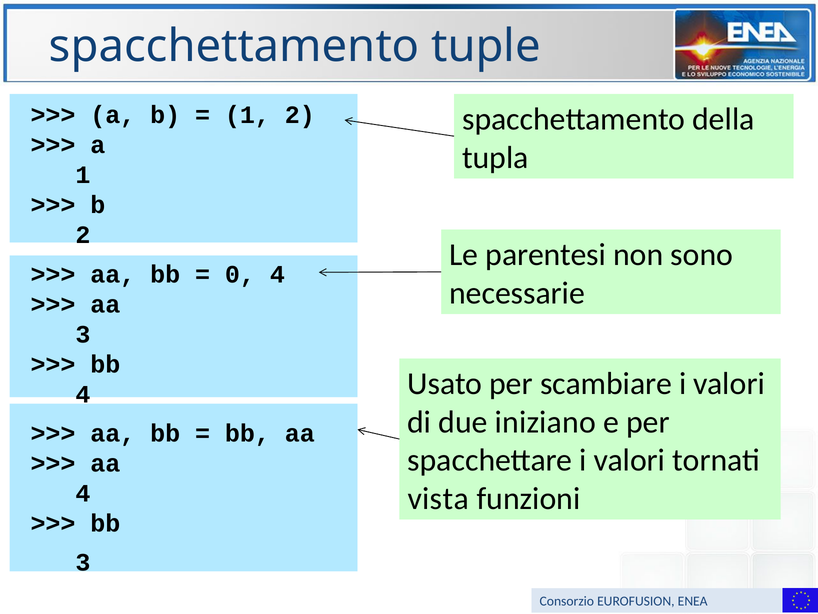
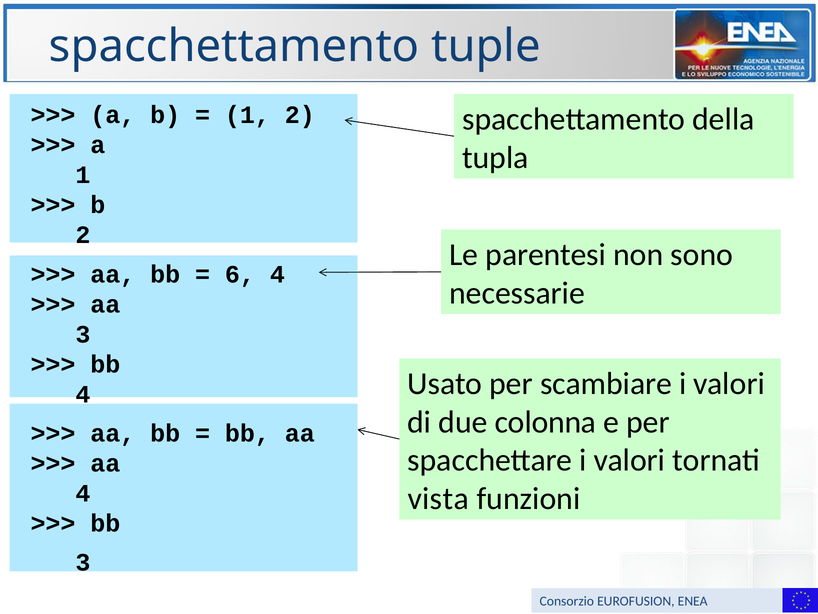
0: 0 -> 6
iniziano: iniziano -> colonna
